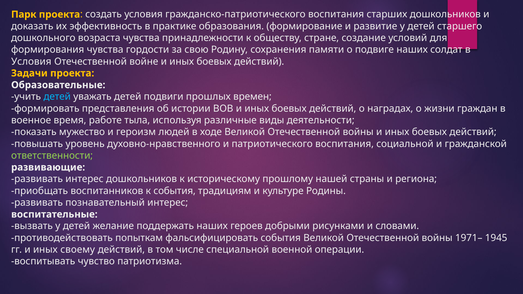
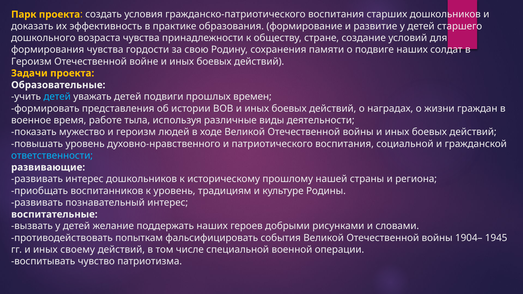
Условия at (31, 61): Условия -> Героизм
ответственности colour: light green -> light blue
к события: события -> уровень
1971–: 1971– -> 1904–
